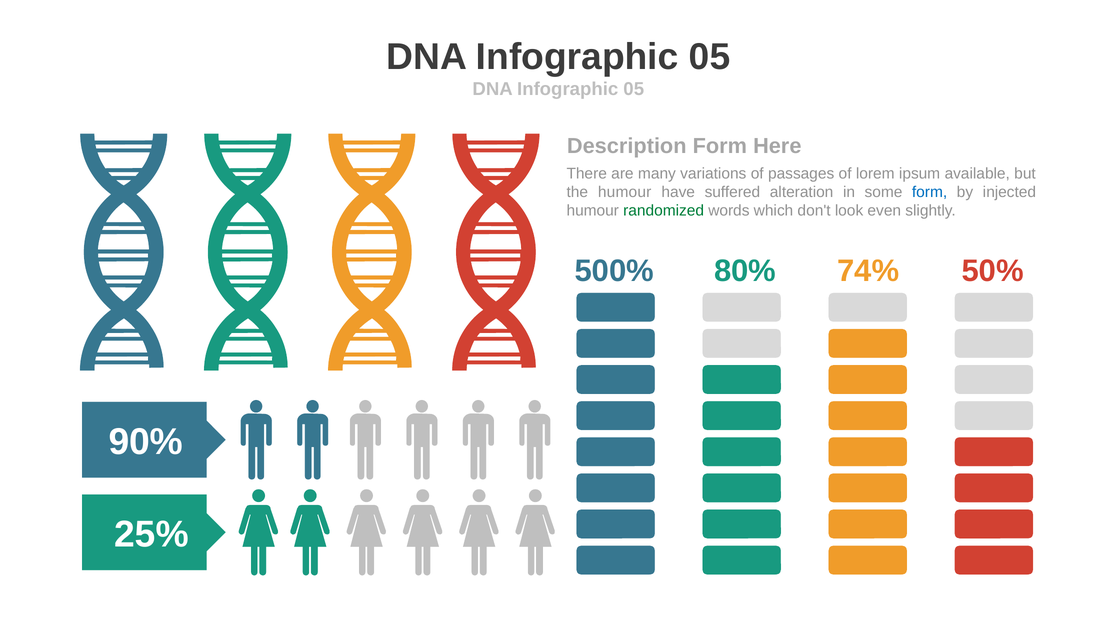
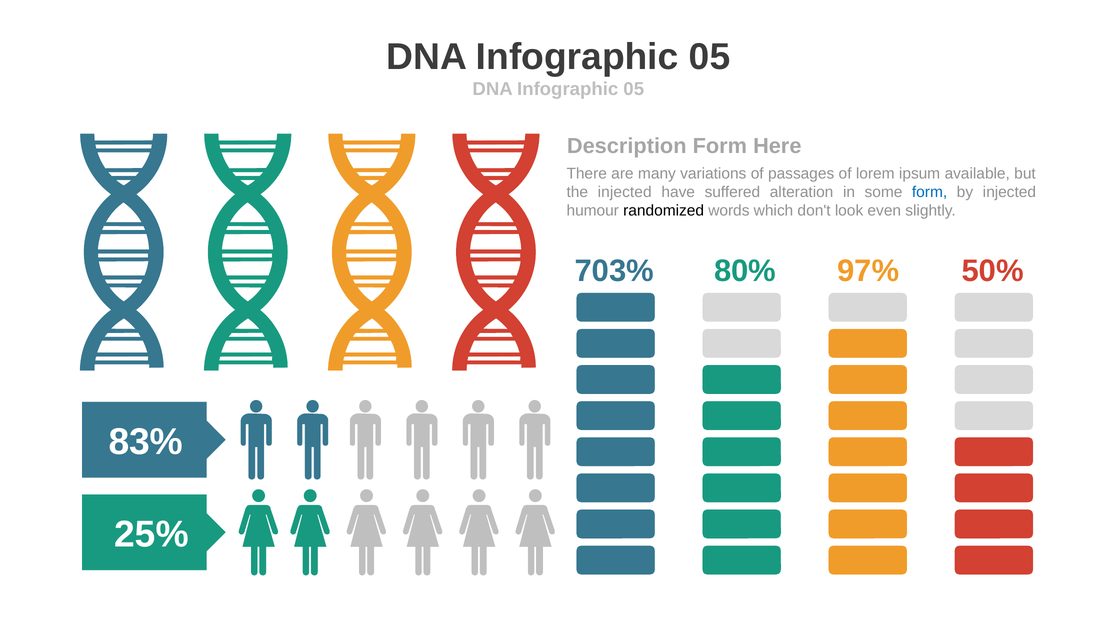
the humour: humour -> injected
randomized colour: green -> black
500%: 500% -> 703%
74%: 74% -> 97%
90%: 90% -> 83%
